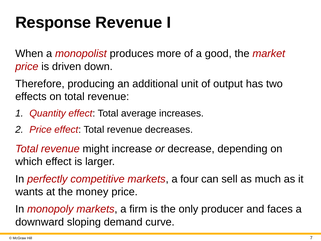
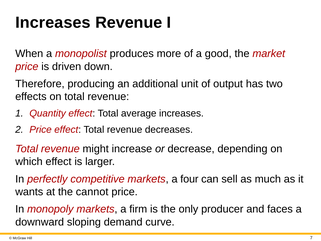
Response at (53, 23): Response -> Increases
money: money -> cannot
